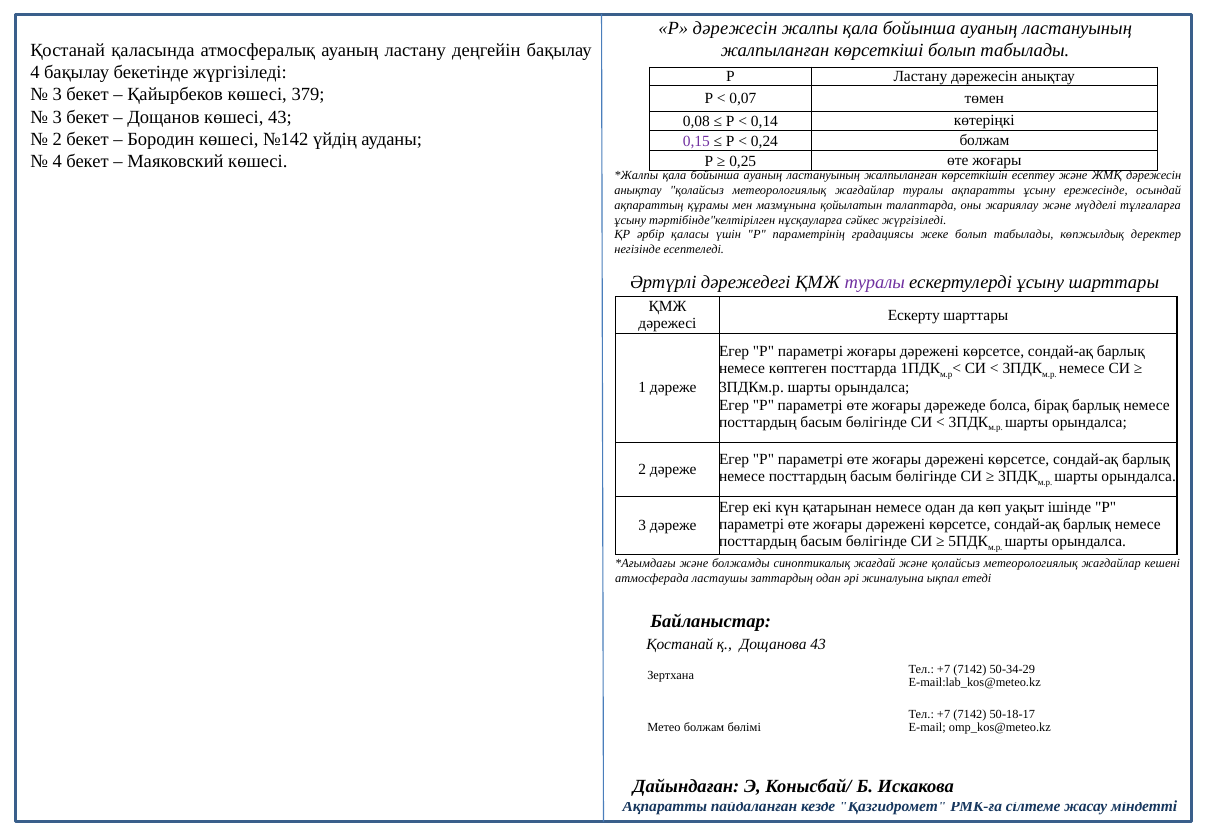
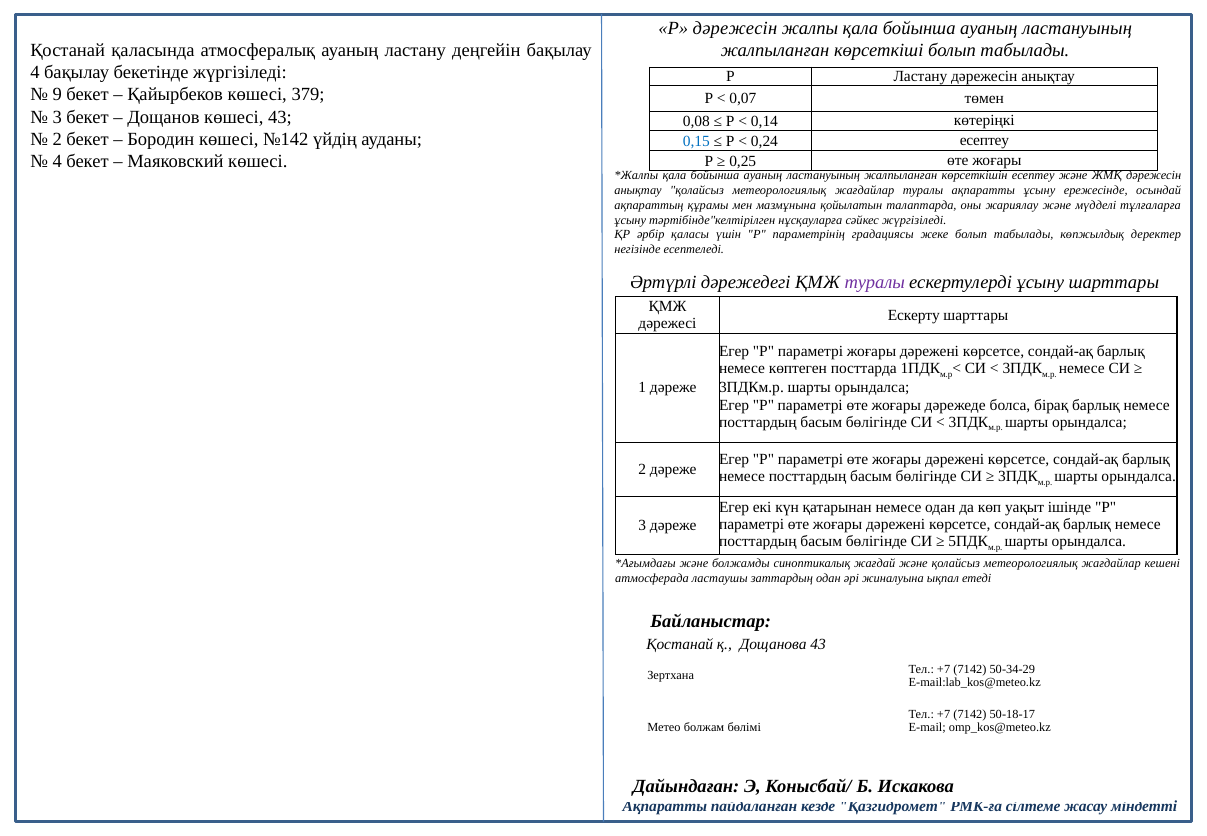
3 at (57, 95): 3 -> 9
0,15 colour: purple -> blue
0,24 болжам: болжам -> есептеу
